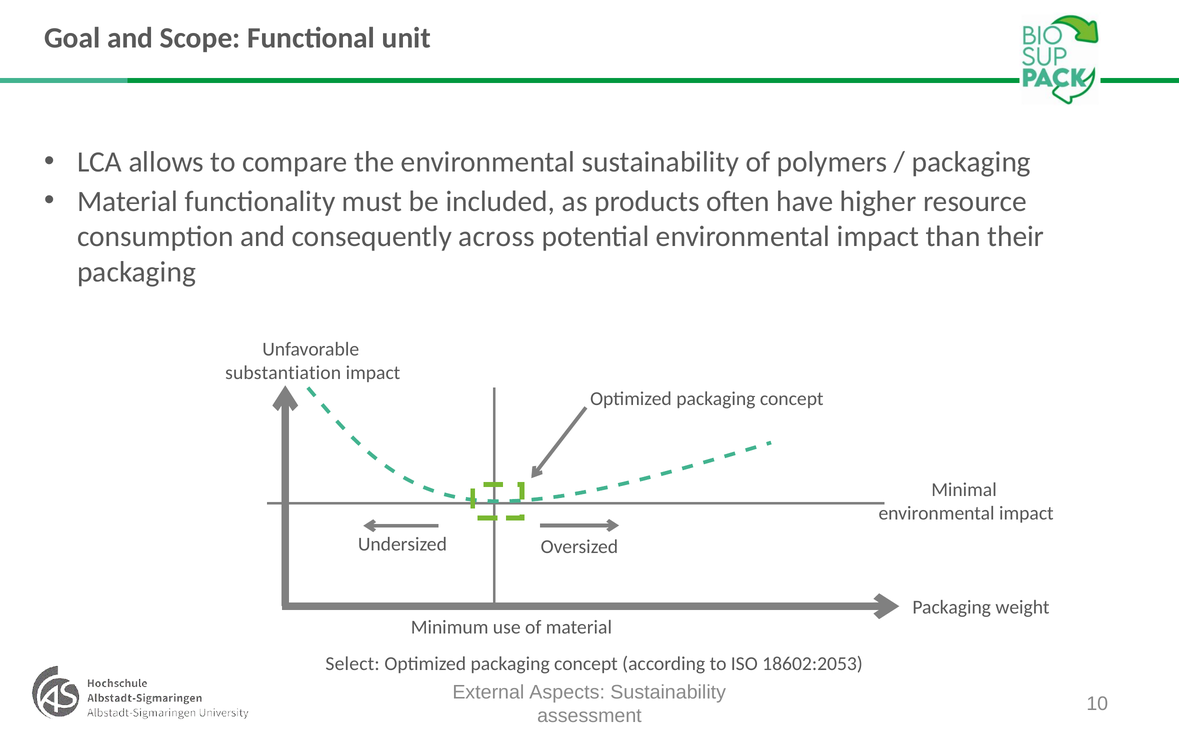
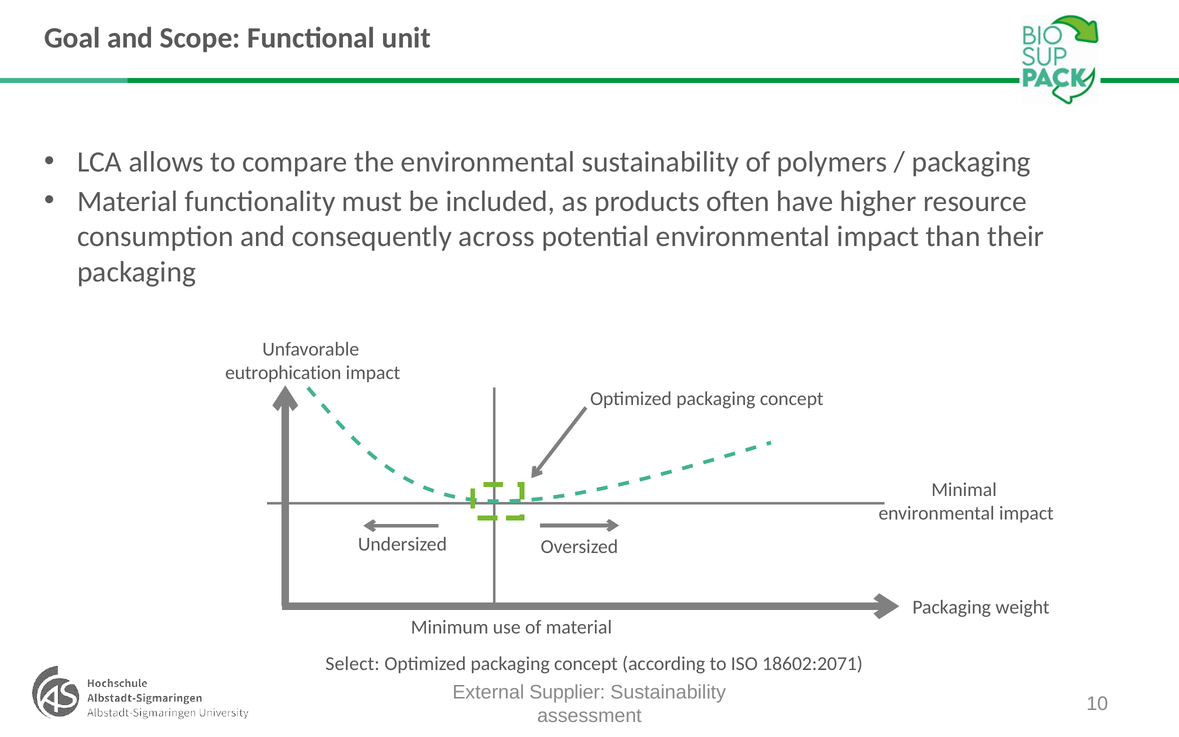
substantiation: substantiation -> eutrophication
18602:2053: 18602:2053 -> 18602:2071
Aspects: Aspects -> Supplier
